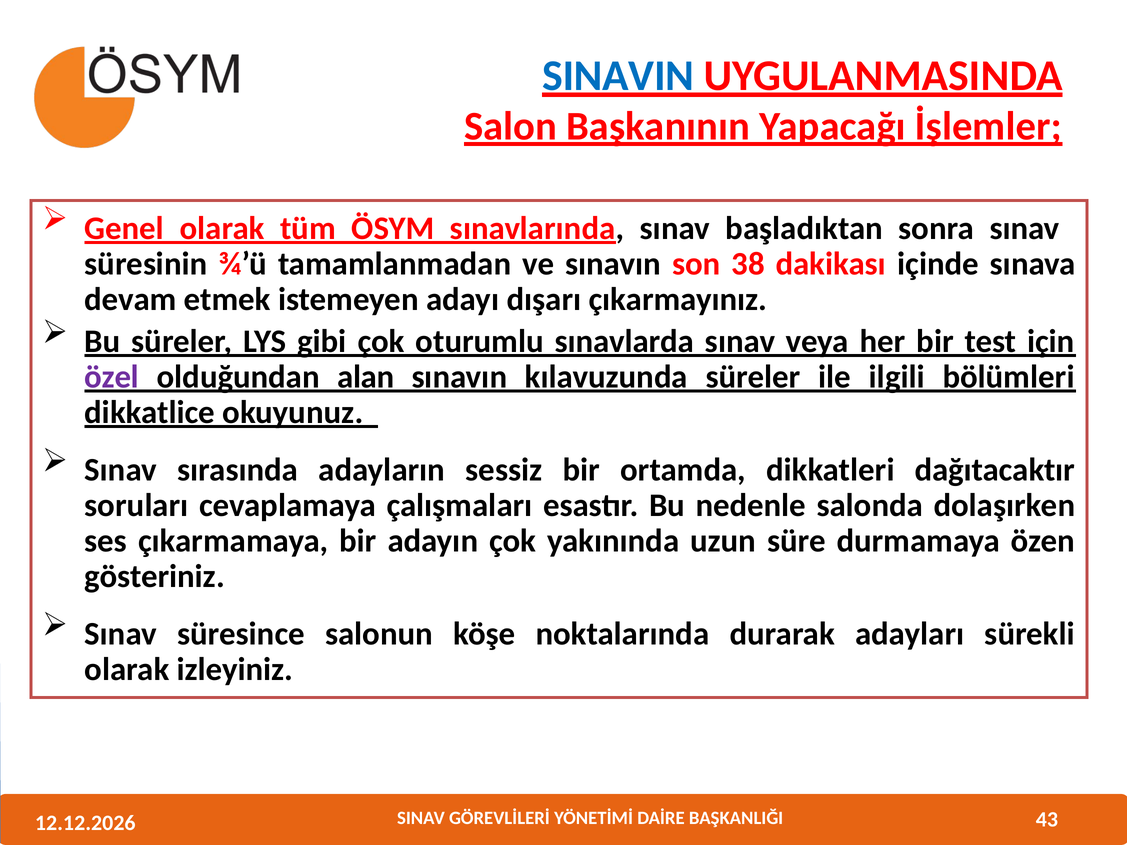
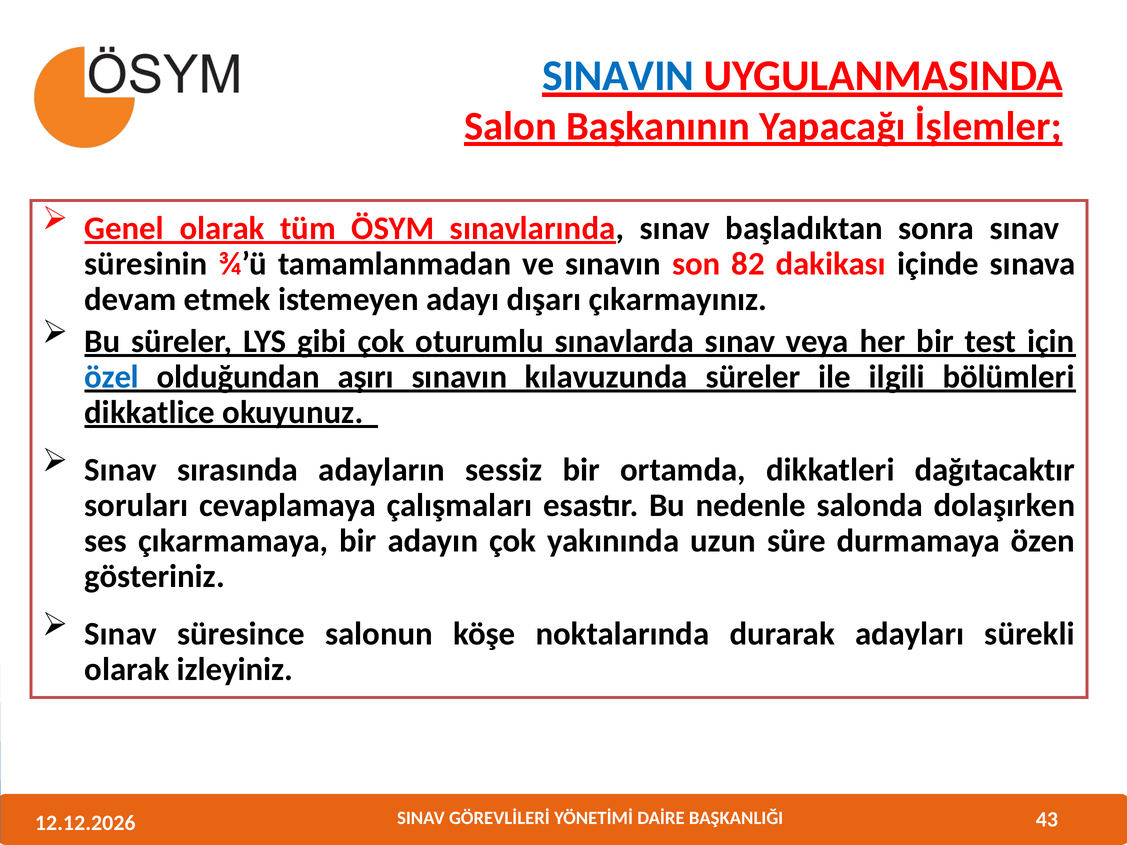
38: 38 -> 82
özel colour: purple -> blue
alan: alan -> aşırı
